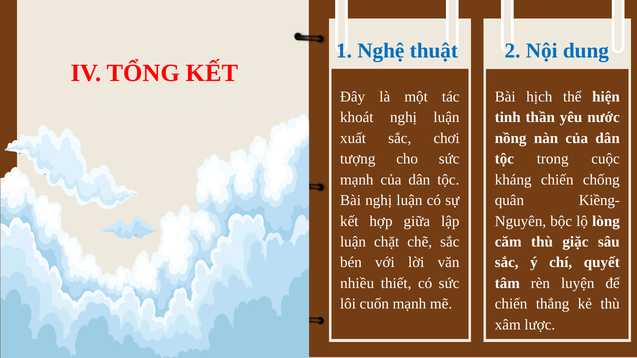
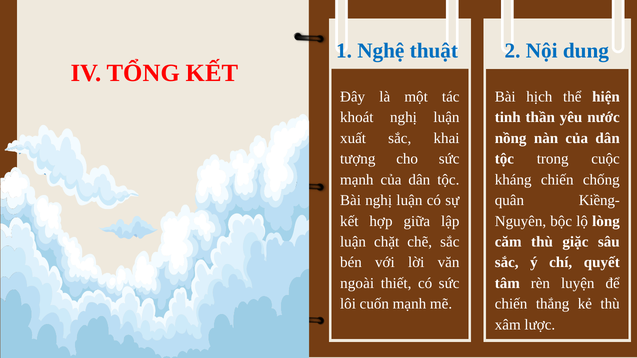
chơi: chơi -> khai
nhiều: nhiều -> ngoài
